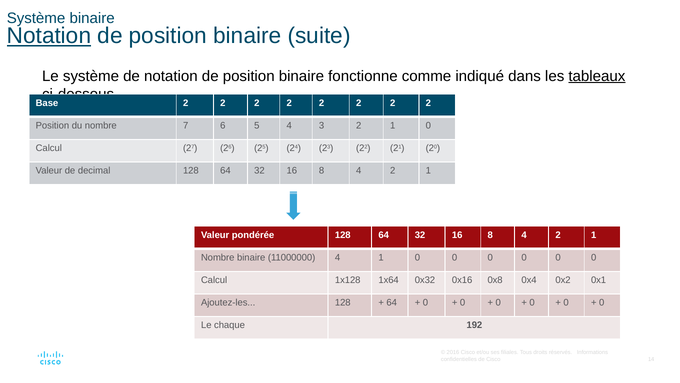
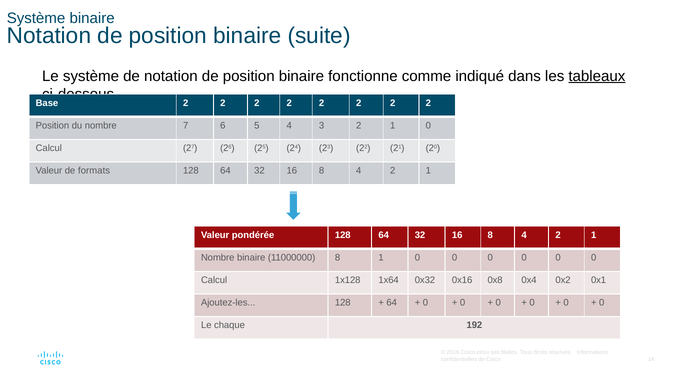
Notation at (49, 36) underline: present -> none
decimal: decimal -> formats
11000000 4: 4 -> 8
